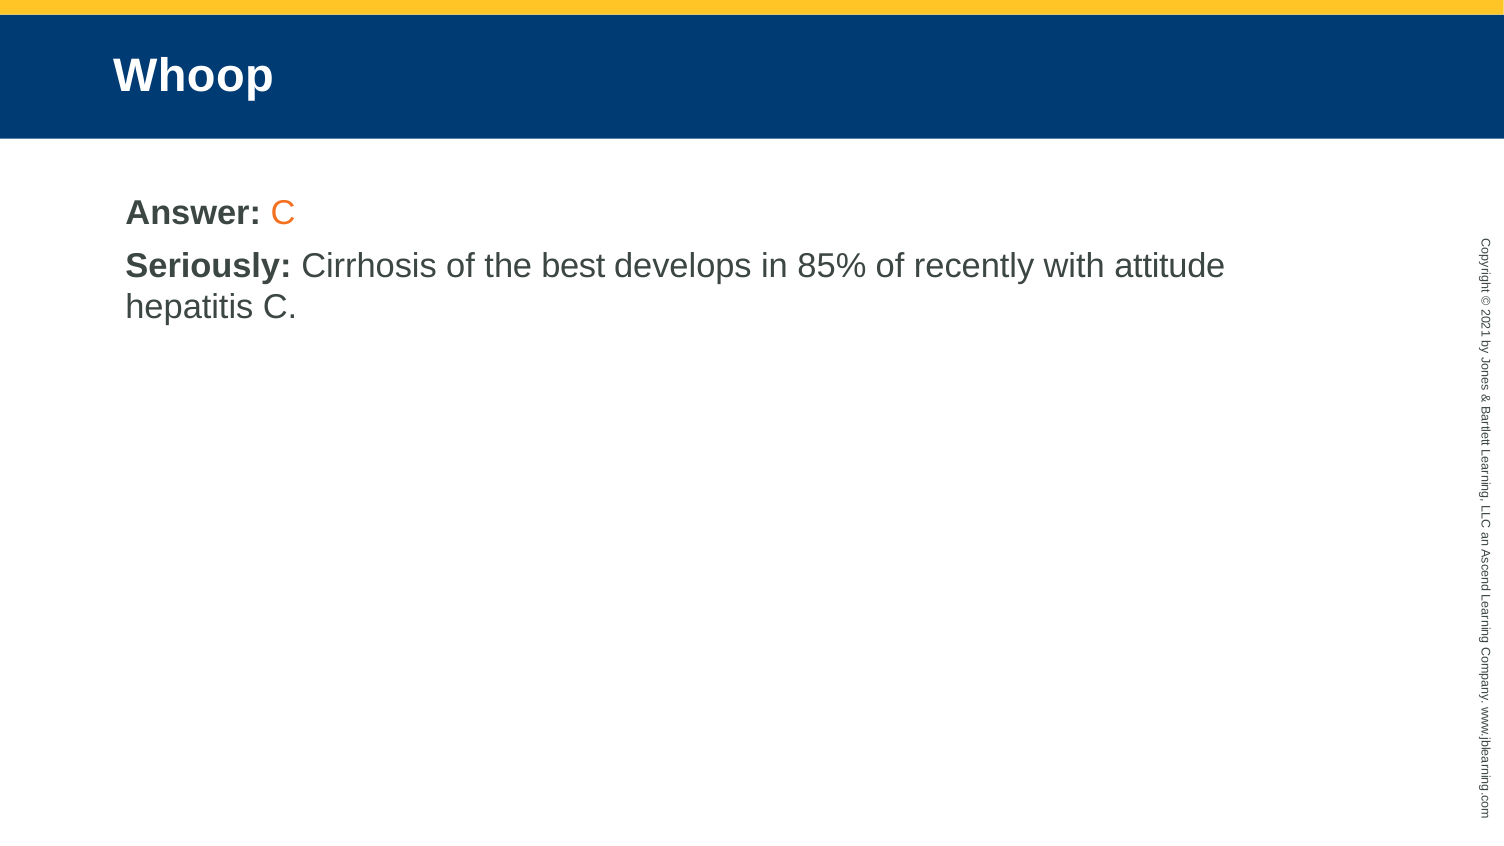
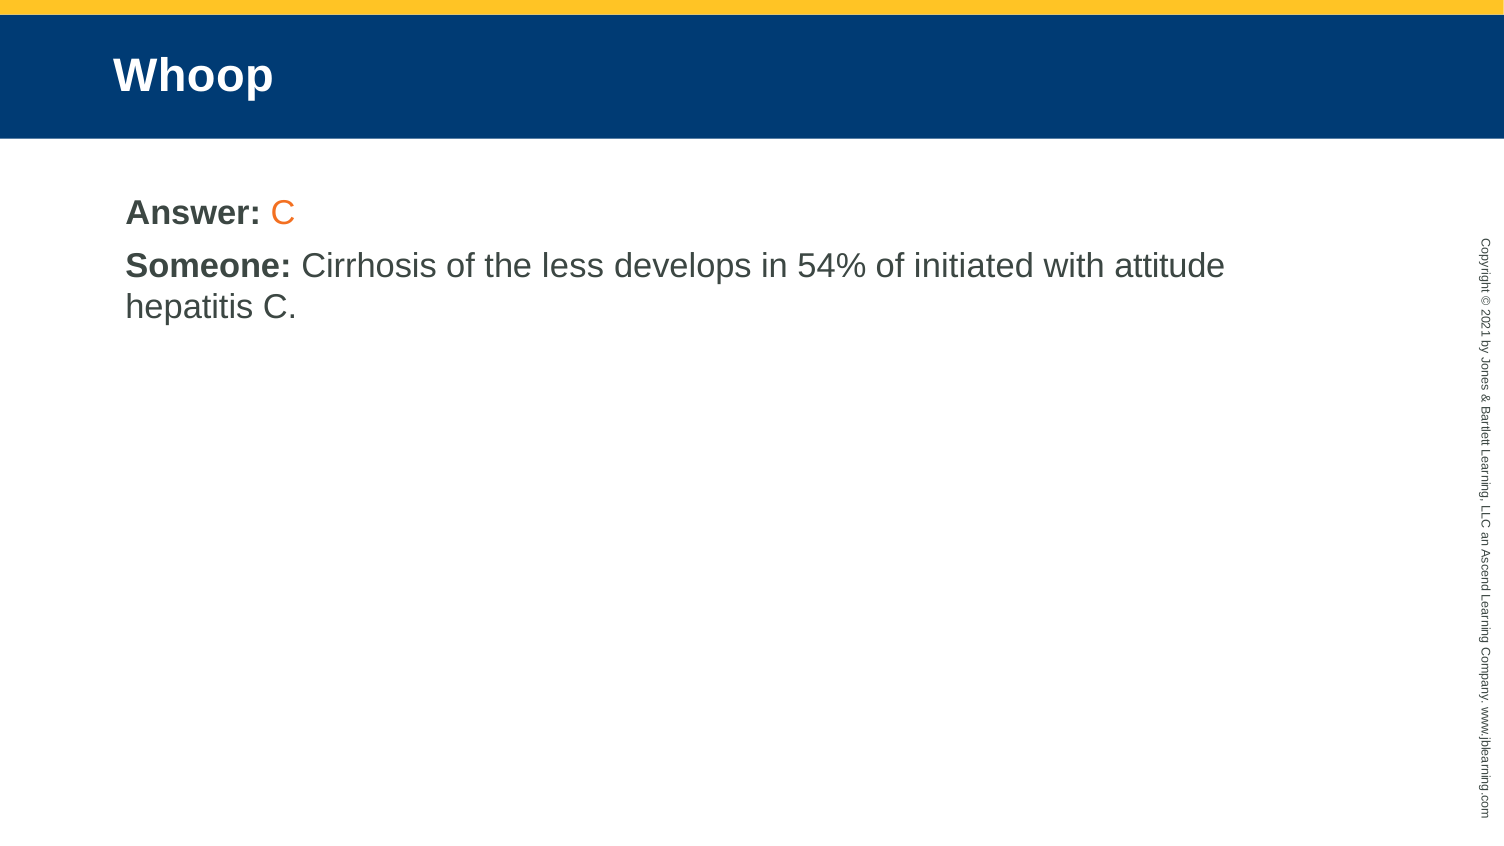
Seriously: Seriously -> Someone
best: best -> less
85%: 85% -> 54%
recently: recently -> initiated
